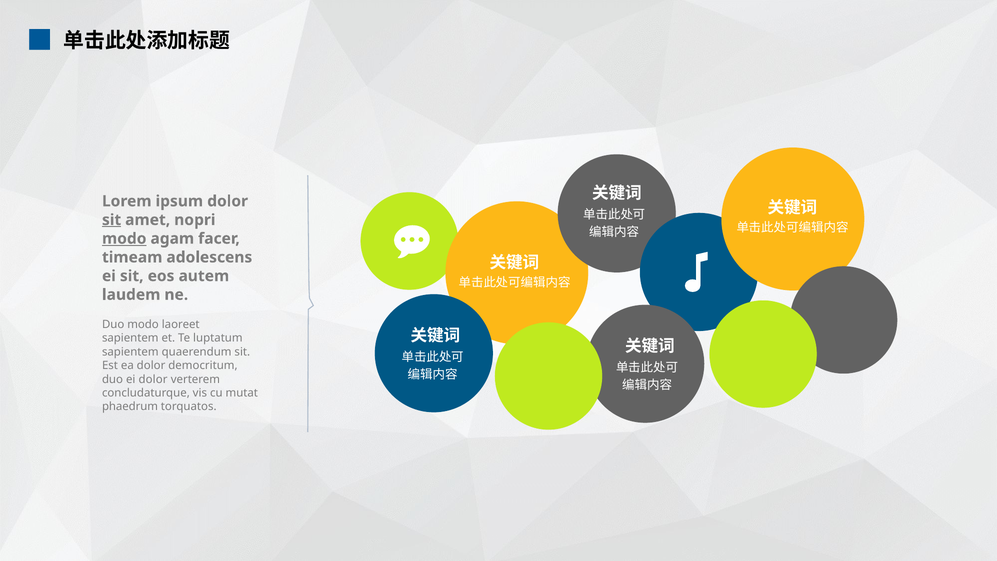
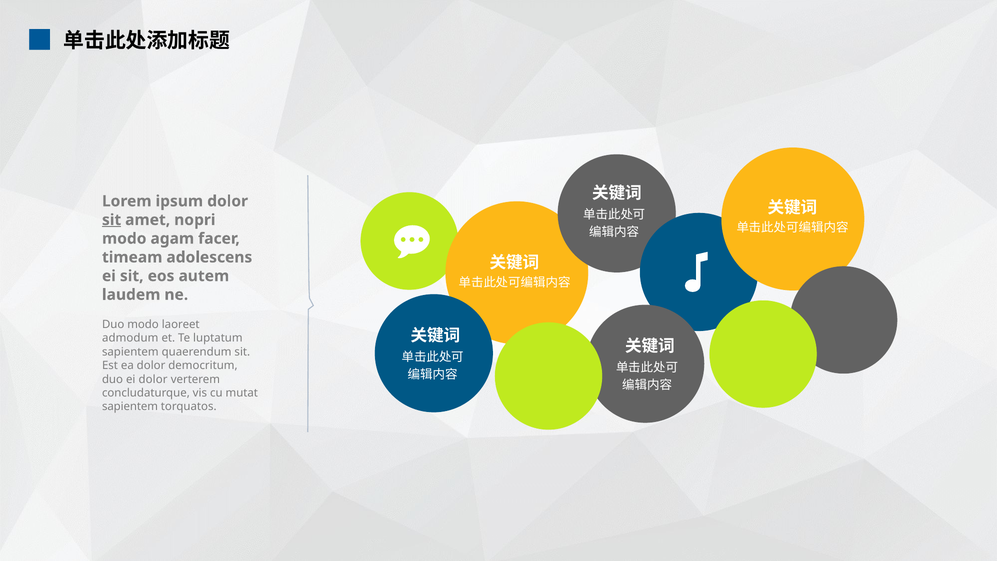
modo at (124, 239) underline: present -> none
sapientem at (130, 338): sapientem -> admodum
phaedrum at (130, 407): phaedrum -> sapientem
